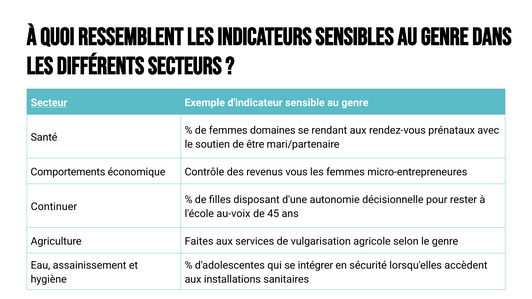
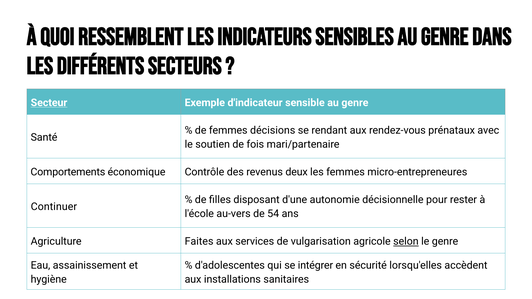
domaines: domaines -> décisions
être: être -> fois
vous: vous -> deux
au-voix: au-voix -> au-vers
45: 45 -> 54
selon underline: none -> present
